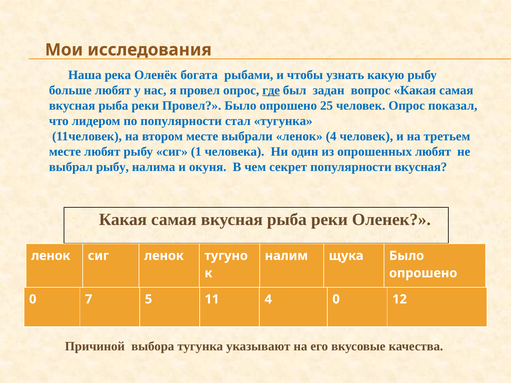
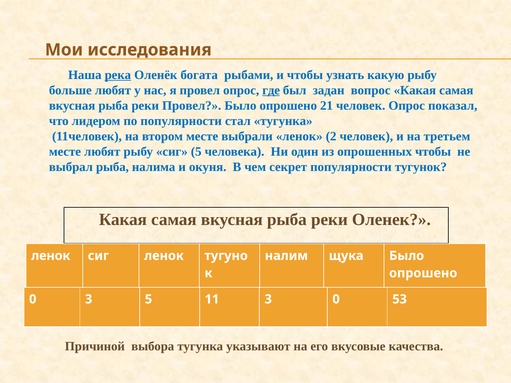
река underline: none -> present
25: 25 -> 21
ленок 4: 4 -> 2
сиг 1: 1 -> 5
опрошенных любят: любят -> чтобы
выбрал рыбу: рыбу -> рыба
популярности вкусная: вкусная -> тугунок
0 7: 7 -> 3
11 4: 4 -> 3
12: 12 -> 53
